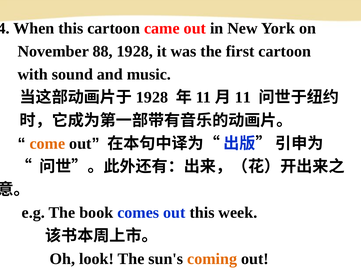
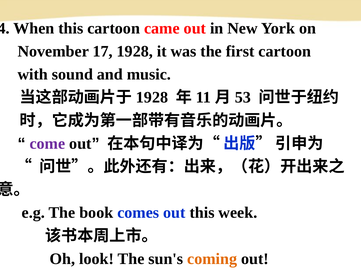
88: 88 -> 17
11 at (243, 98): 11 -> 53
come colour: orange -> purple
